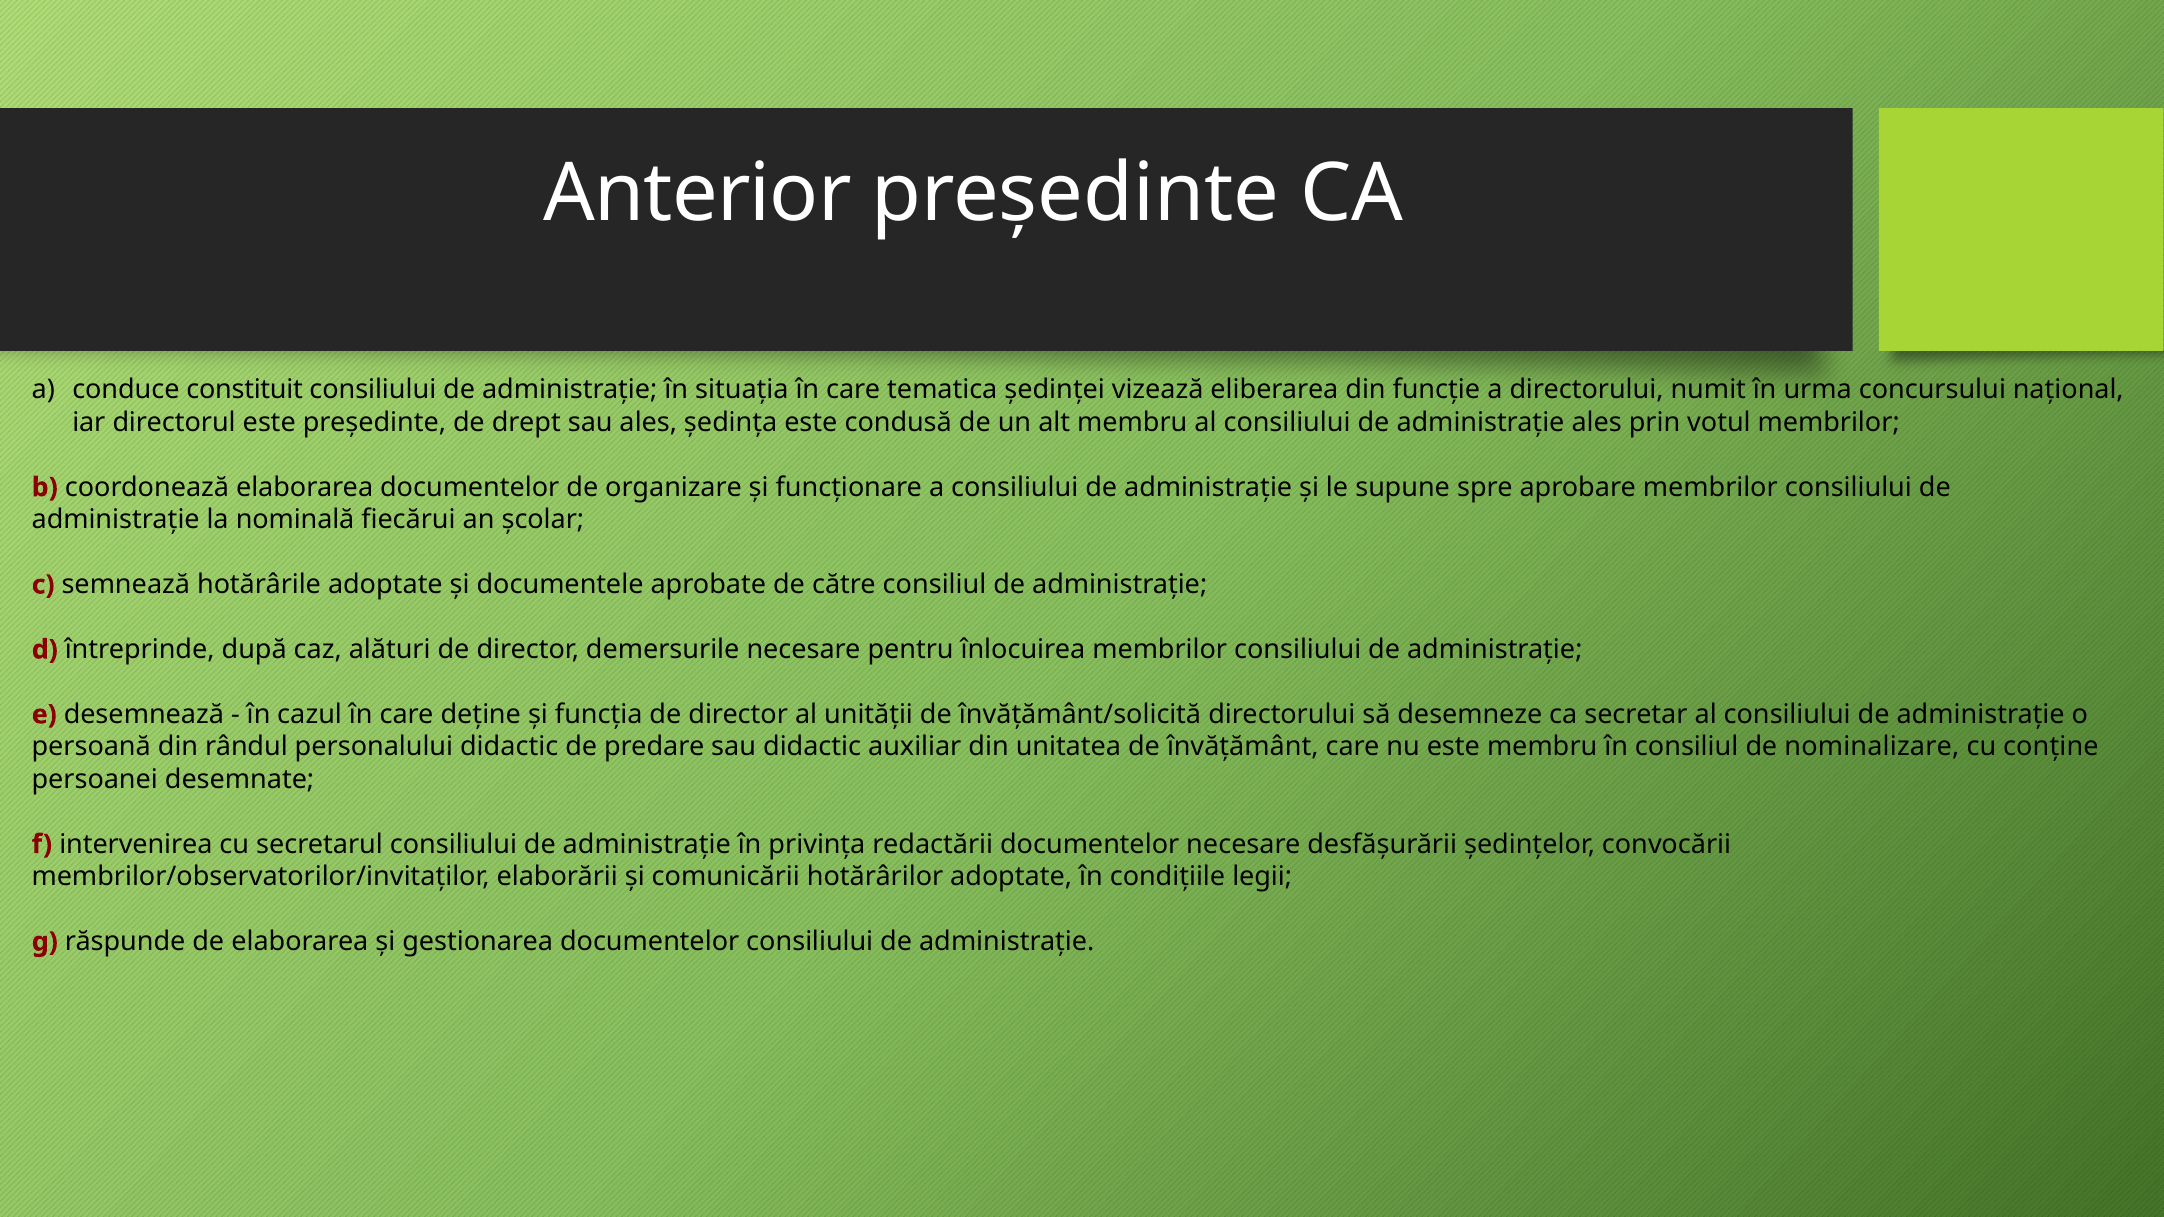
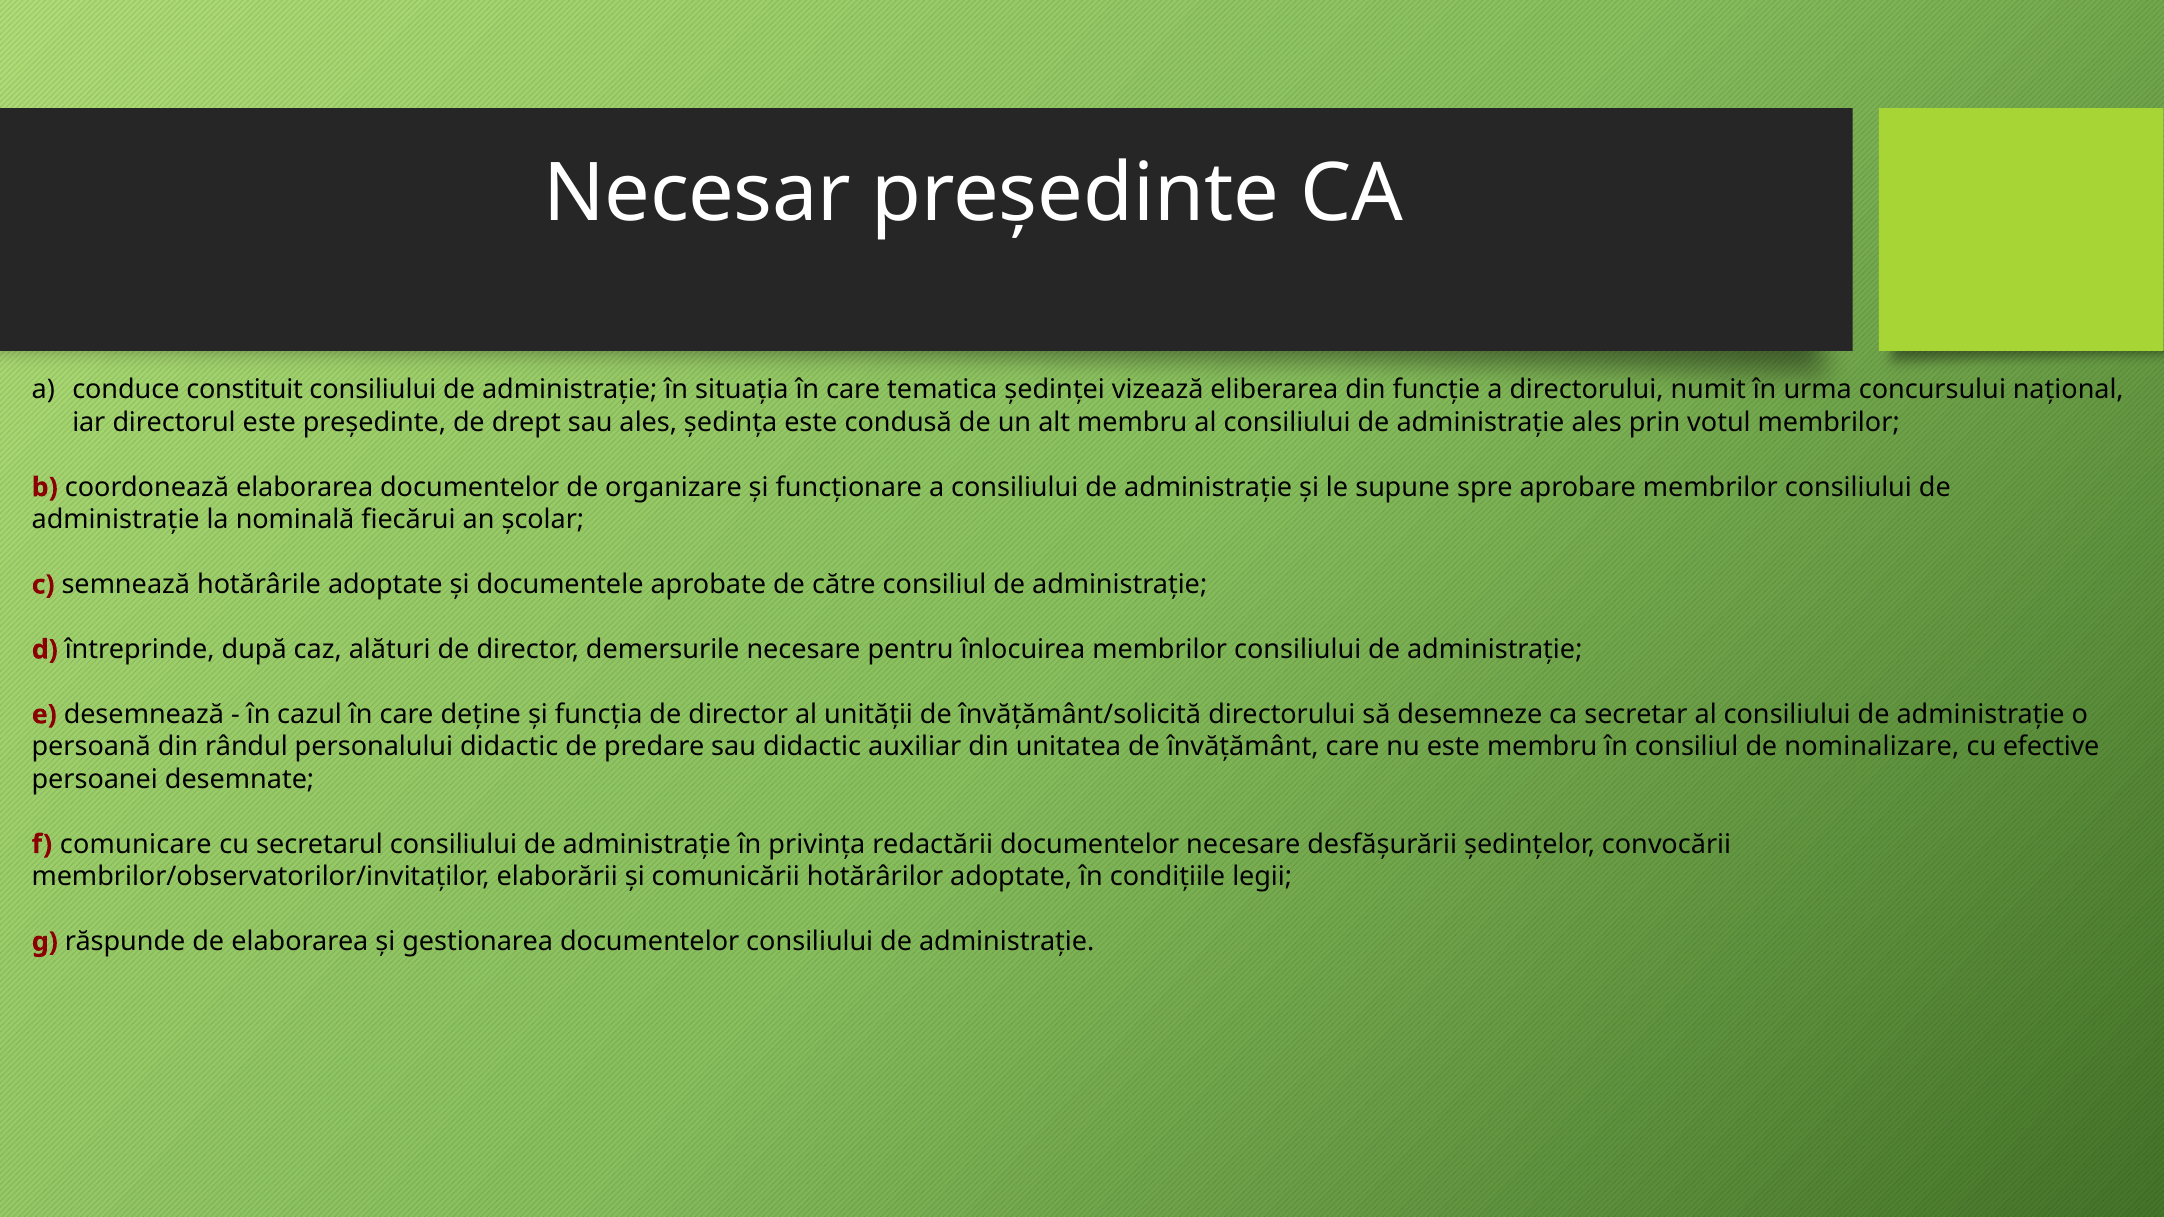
Anterior: Anterior -> Necesar
conține: conține -> efective
intervenirea: intervenirea -> comunicare
